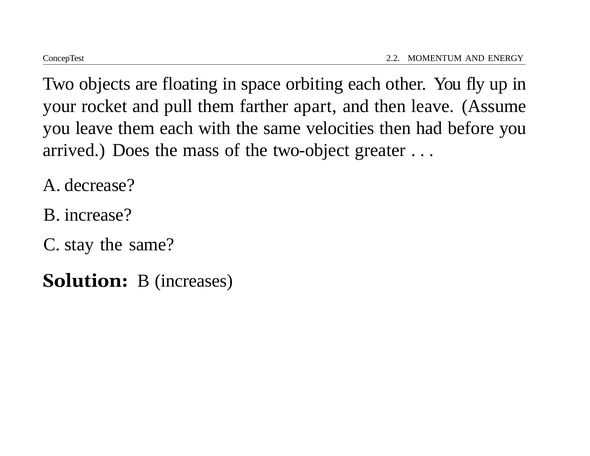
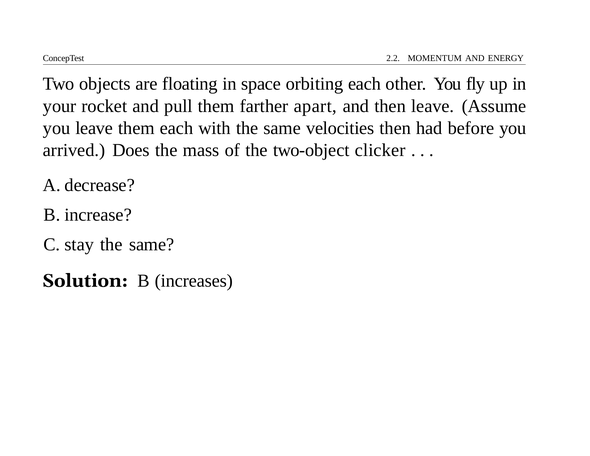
greater: greater -> clicker
